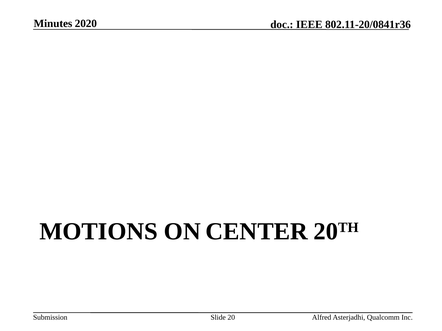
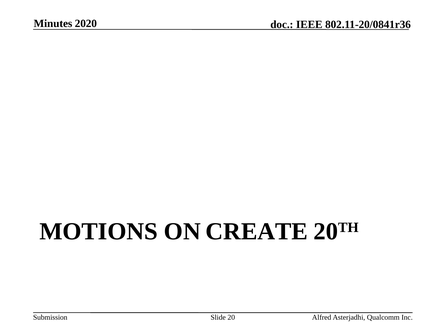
CENTER: CENTER -> CREATE
